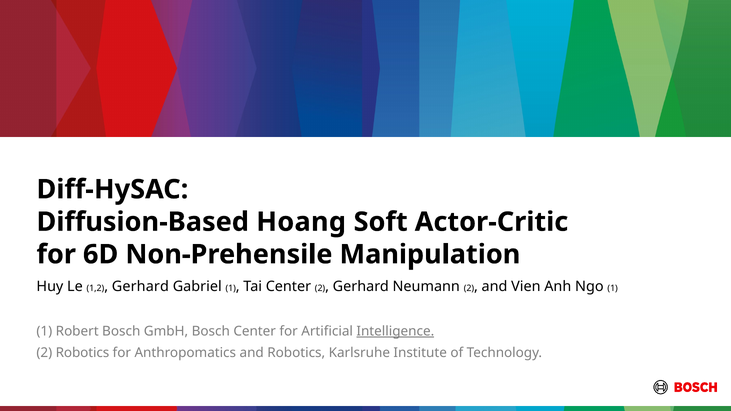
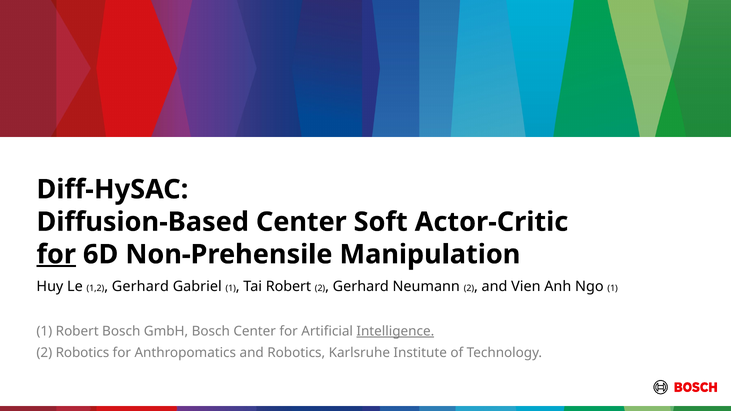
Diffusion-Based Hoang: Hoang -> Center
for at (56, 255) underline: none -> present
Tai Center: Center -> Robert
